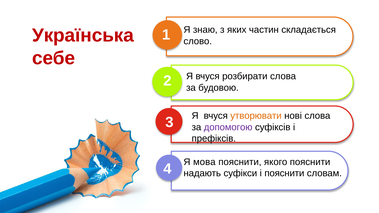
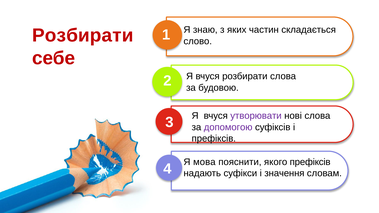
Українська at (83, 35): Українська -> Розбирати
утворювати colour: orange -> purple
якого пояснити: пояснити -> префіксів
і пояснити: пояснити -> значення
